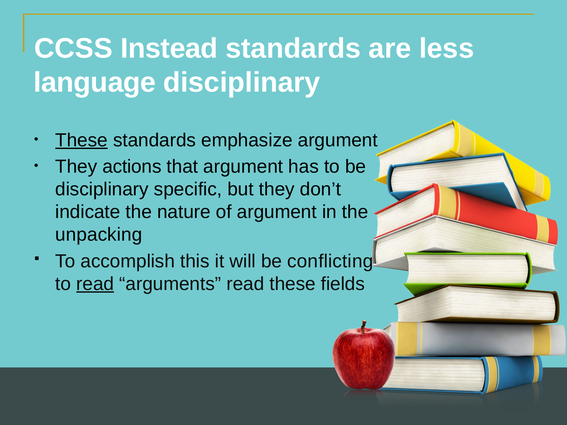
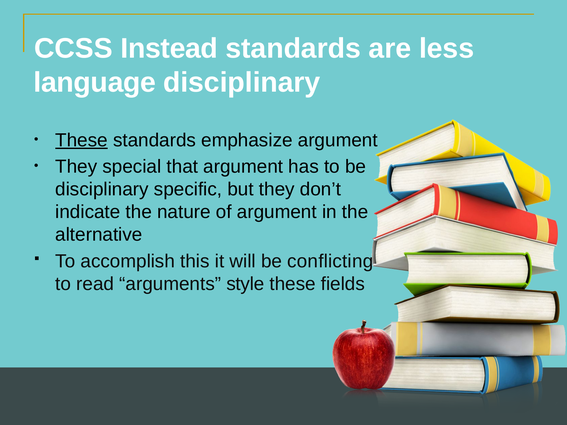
actions: actions -> special
unpacking: unpacking -> alternative
read at (95, 284) underline: present -> none
arguments read: read -> style
